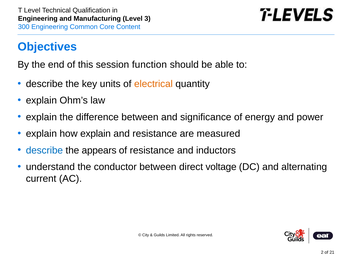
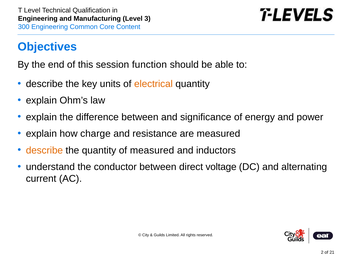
how explain: explain -> charge
describe at (44, 150) colour: blue -> orange
the appears: appears -> quantity
of resistance: resistance -> measured
